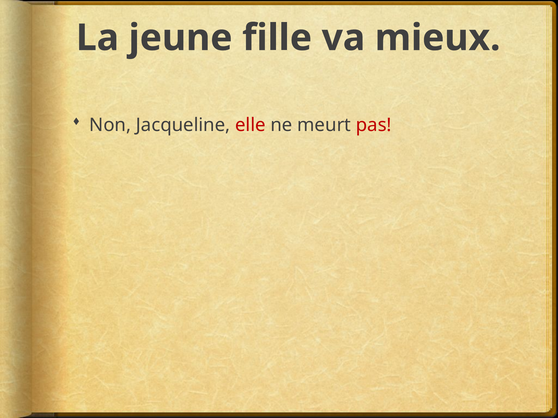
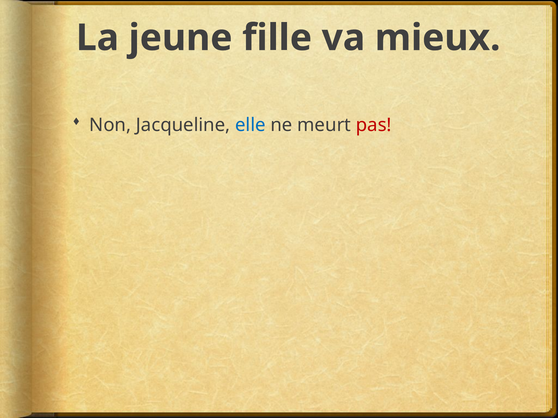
elle colour: red -> blue
